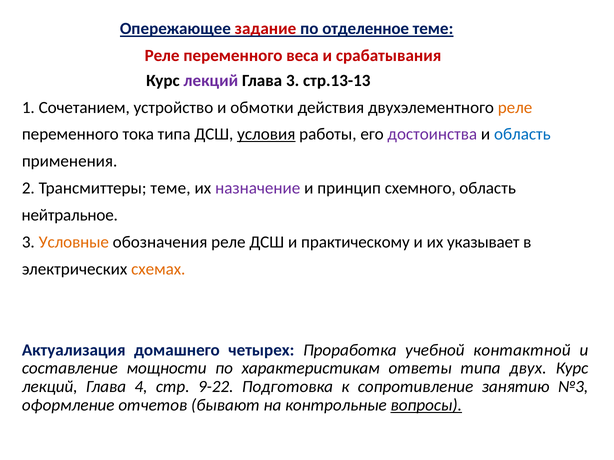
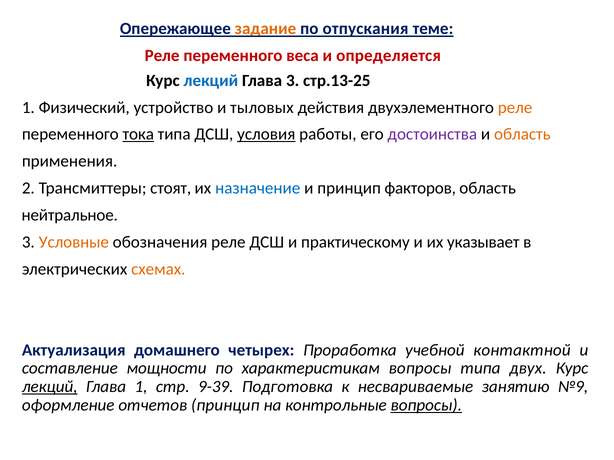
задание colour: red -> orange
отделенное: отделенное -> отпускания
срабатывания: срабатывания -> определяется
лекций at (211, 81) colour: purple -> blue
стр.13-13: стр.13-13 -> стр.13-25
Сочетанием: Сочетанием -> Физический
обмотки: обмотки -> тыловых
тока underline: none -> present
область at (522, 134) colour: blue -> orange
Трансмиттеры теме: теме -> стоят
назначение colour: purple -> blue
схемного: схемного -> факторов
характеристикам ответы: ответы -> вопросы
лекций at (50, 387) underline: none -> present
Глава 4: 4 -> 1
9-22: 9-22 -> 9-39
сопротивление: сопротивление -> несвариваемые
№3: №3 -> №9
отчетов бывают: бывают -> принцип
